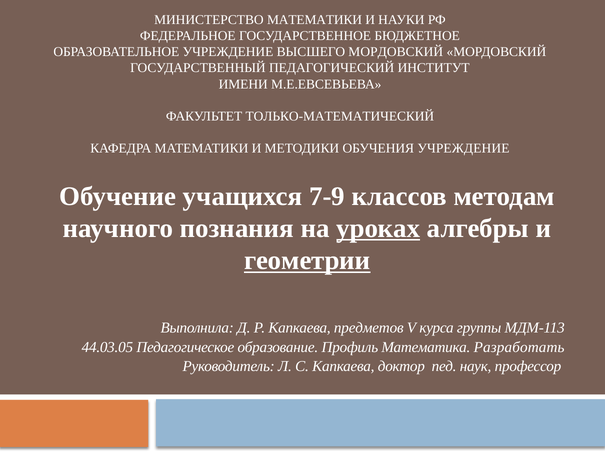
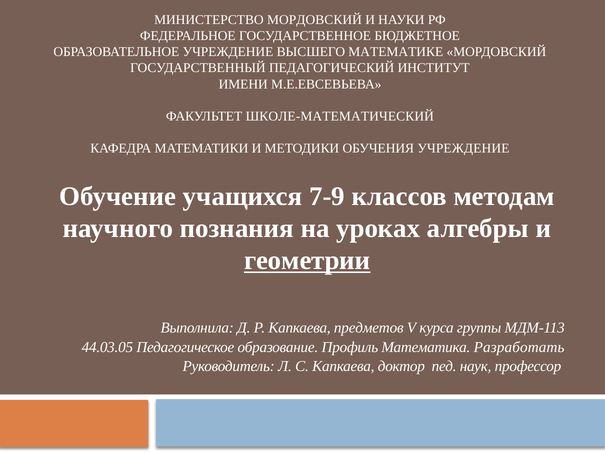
МИНИСТЕРСТВО МАТЕМАТИКИ: МАТЕМАТИКИ -> МОРДОВСКИЙ
ВЫСШЕГО МОРДОВСКИЙ: МОРДОВСКИЙ -> МАТЕМАТИКЕ
ТОЛЬКО-МАТЕМАТИЧЕСКИЙ: ТОЛЬКО-МАТЕМАТИЧЕСКИЙ -> ШКОЛЕ-МАТЕМАТИЧЕСКИЙ
уроках underline: present -> none
